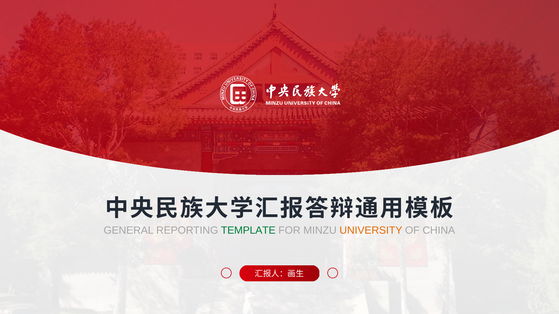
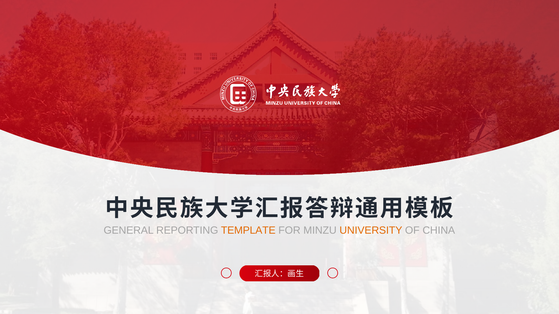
TEMPLATE colour: green -> orange
